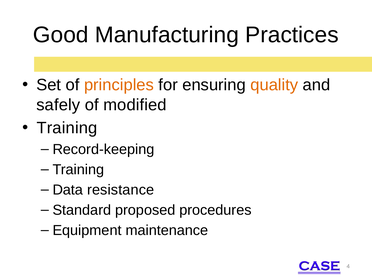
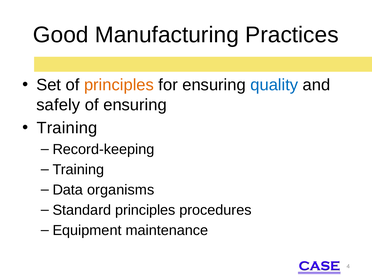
quality colour: orange -> blue
of modified: modified -> ensuring
resistance: resistance -> organisms
Standard proposed: proposed -> principles
